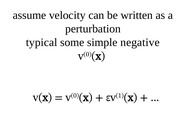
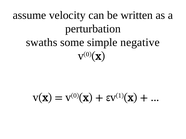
typical: typical -> swaths
